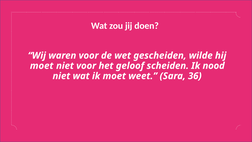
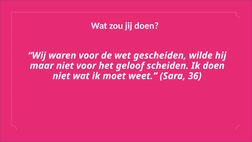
moet at (42, 66): moet -> maar
Ik nood: nood -> doen
